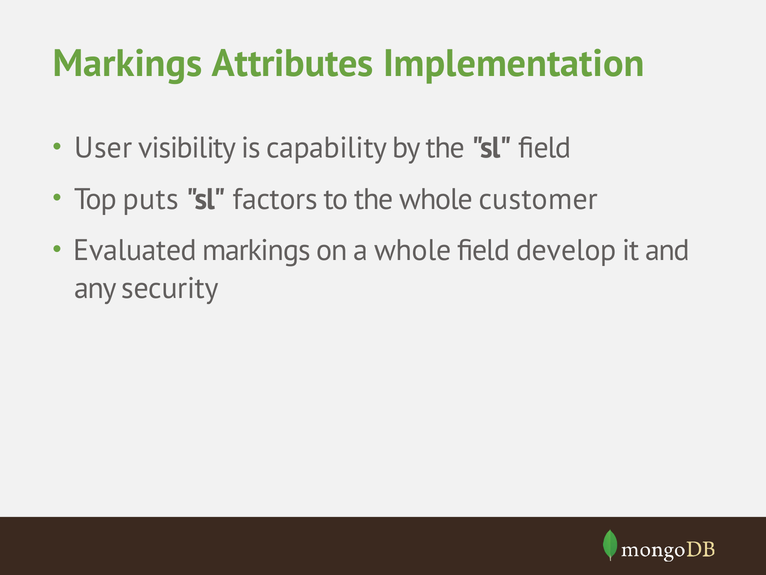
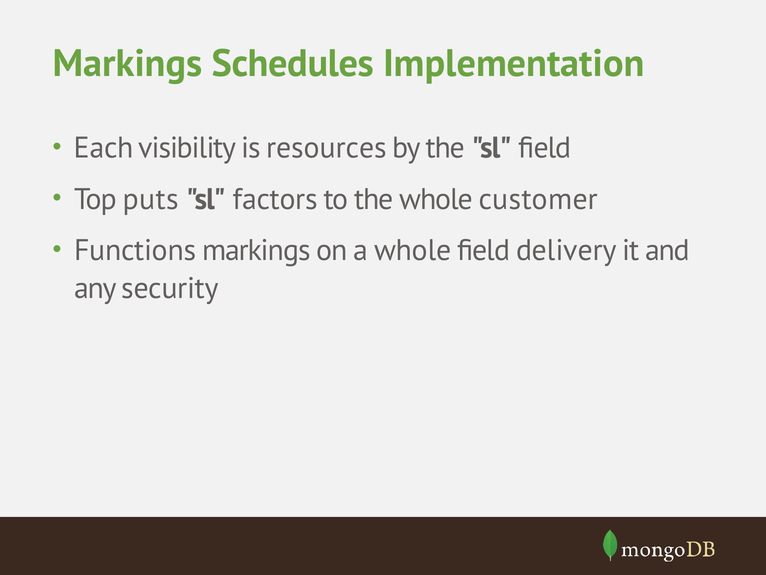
Attributes: Attributes -> Schedules
User: User -> Each
capability: capability -> resources
Evaluated: Evaluated -> Functions
develop: develop -> delivery
